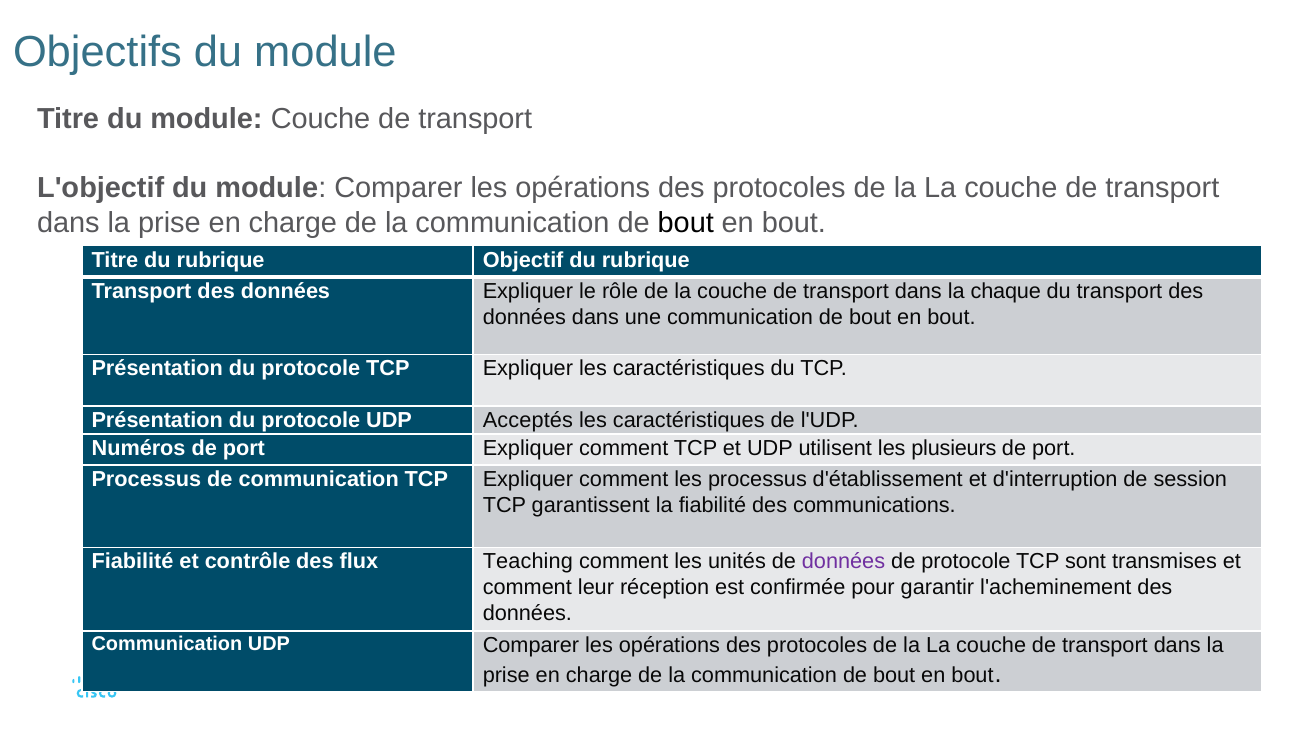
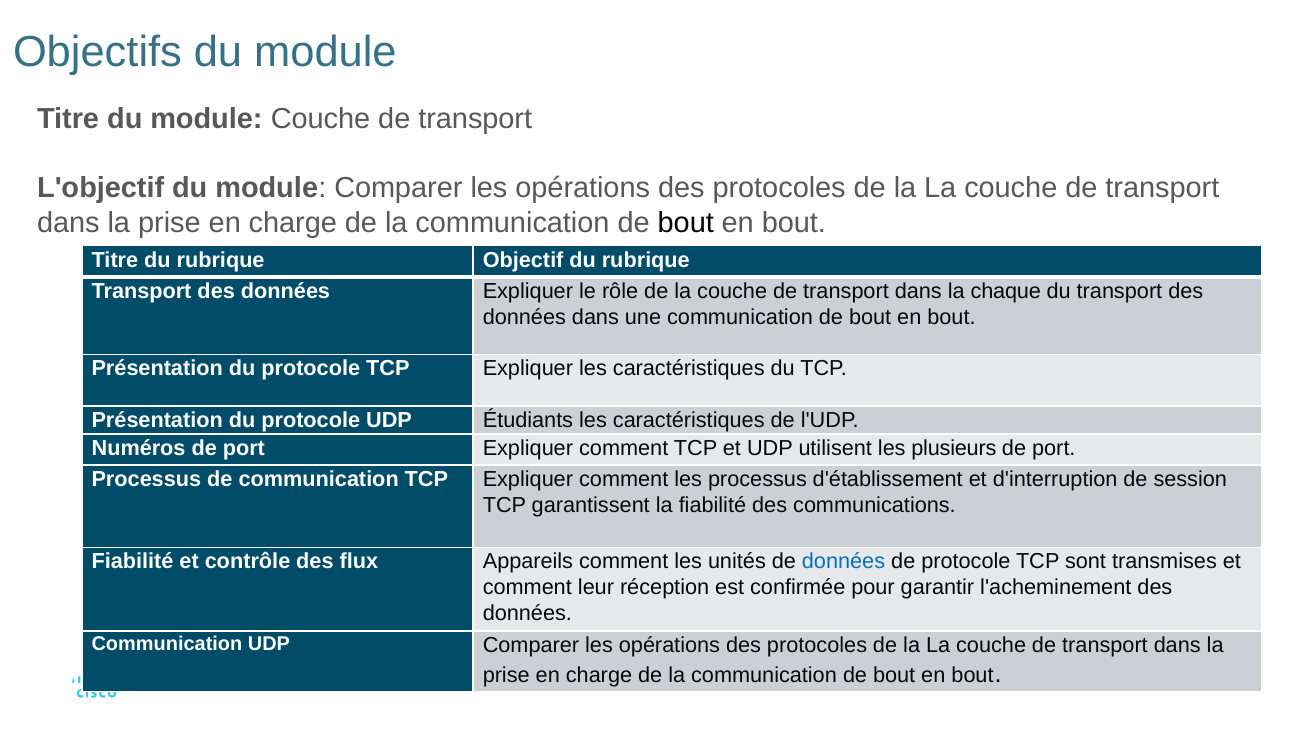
Acceptés: Acceptés -> Étudiants
Teaching: Teaching -> Appareils
données at (844, 562) colour: purple -> blue
